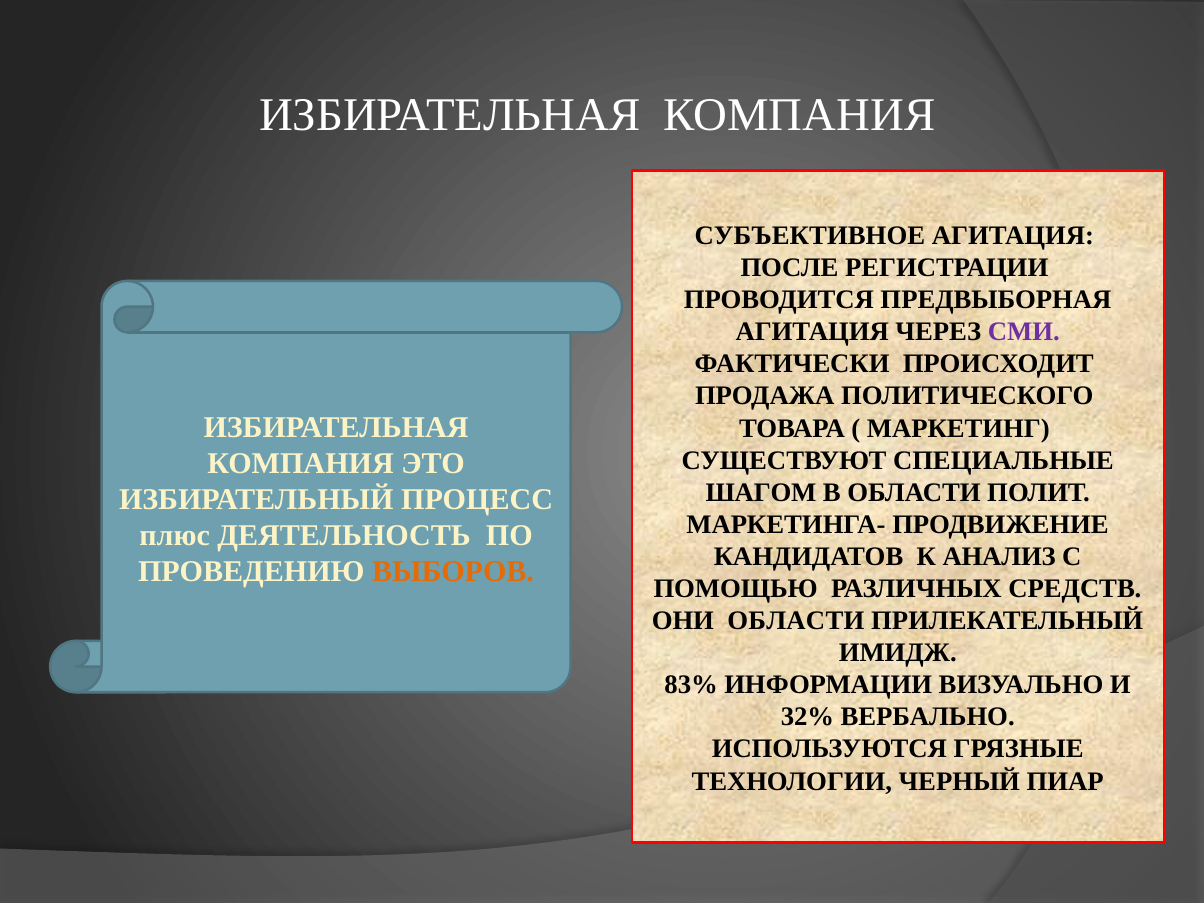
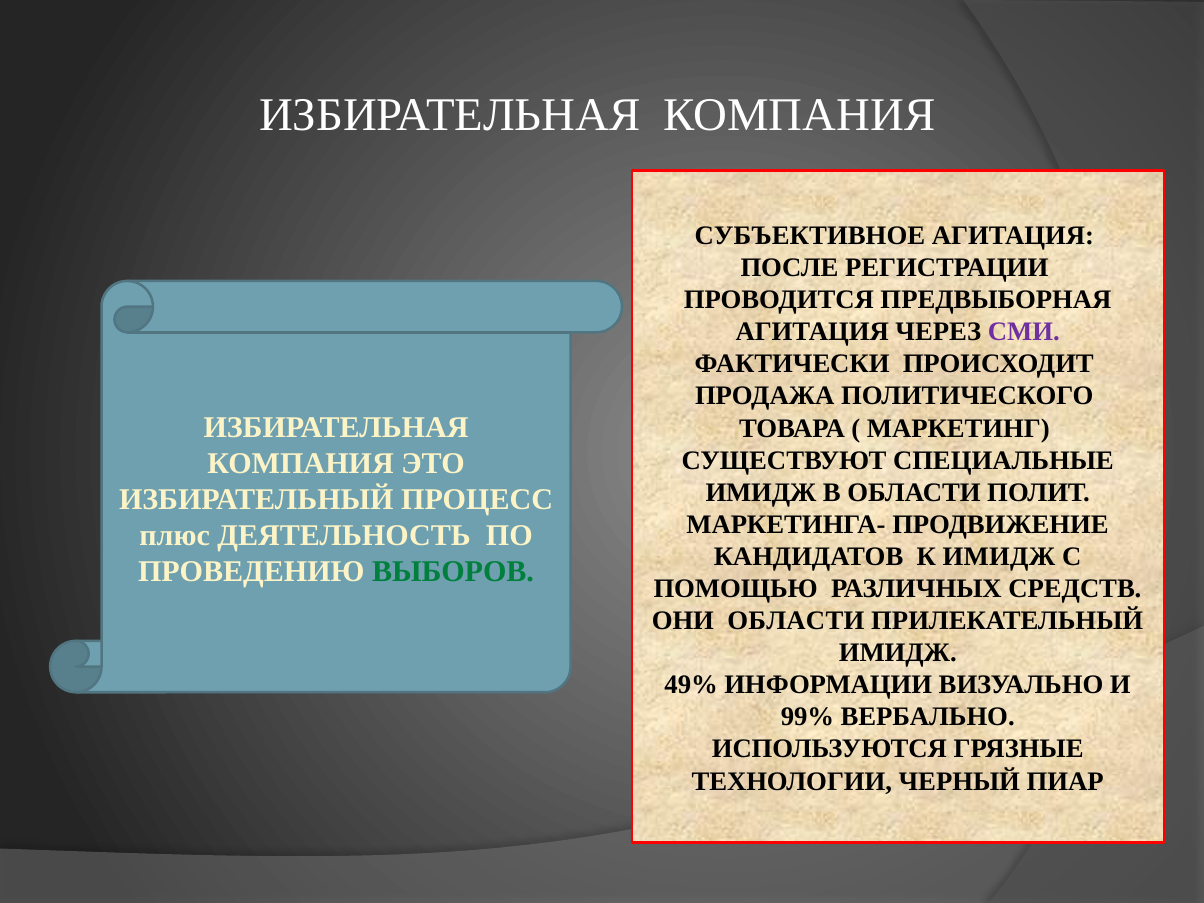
ШАГОМ at (761, 492): ШАГОМ -> ИМИДЖ
К АНАЛИЗ: АНАЛИЗ -> ИМИДЖ
ВЫБОРОВ colour: orange -> green
83%: 83% -> 49%
32%: 32% -> 99%
